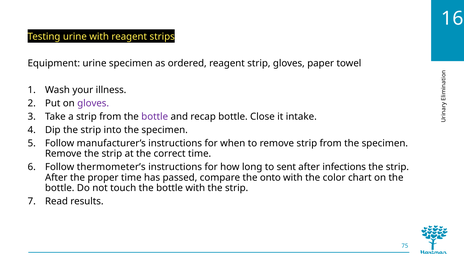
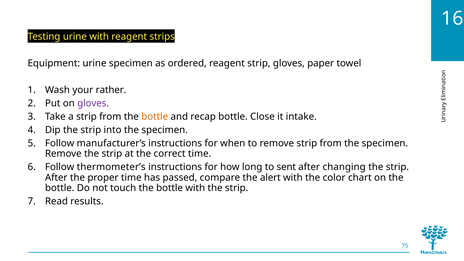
illness: illness -> rather
bottle at (155, 117) colour: purple -> orange
infections: infections -> changing
onto: onto -> alert
